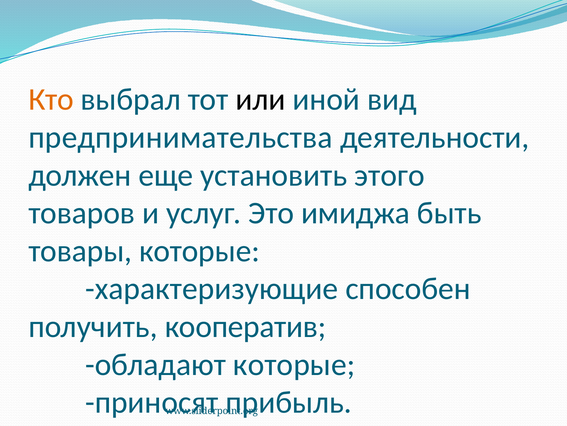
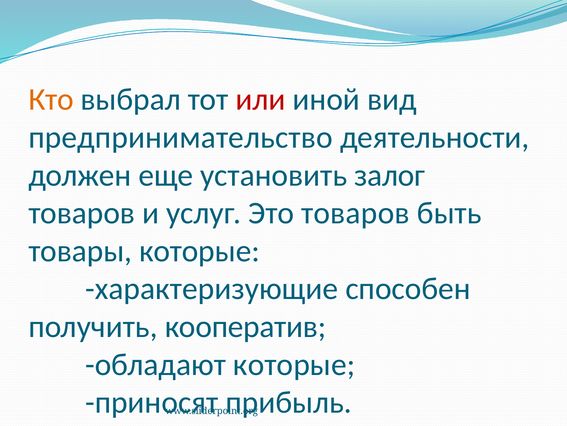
или colour: black -> red
предпринимательства: предпринимательства -> предпринимательство
этого: этого -> залог
Это имиджа: имиджа -> товаров
